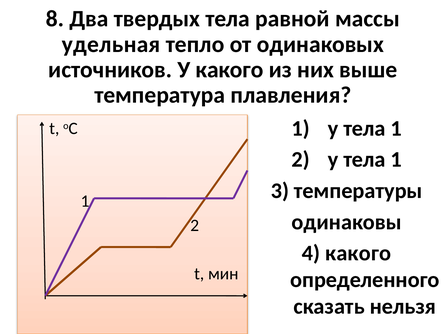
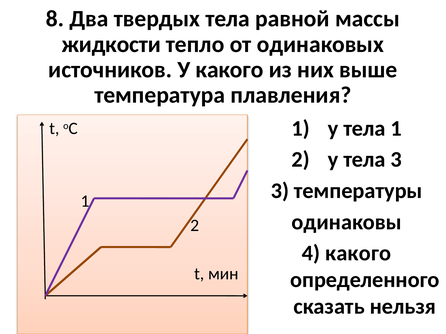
удельная: удельная -> жидкости
2 у тела 1: 1 -> 3
